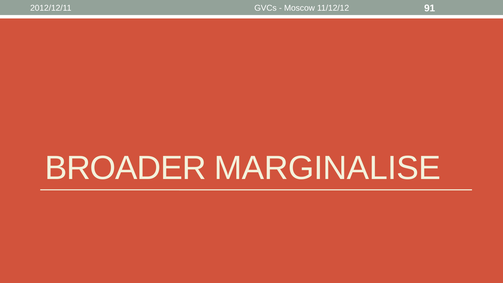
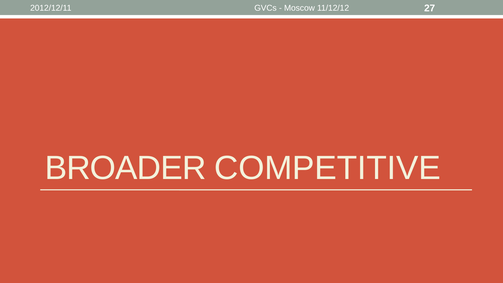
91: 91 -> 27
MARGINALISE: MARGINALISE -> COMPETITIVE
